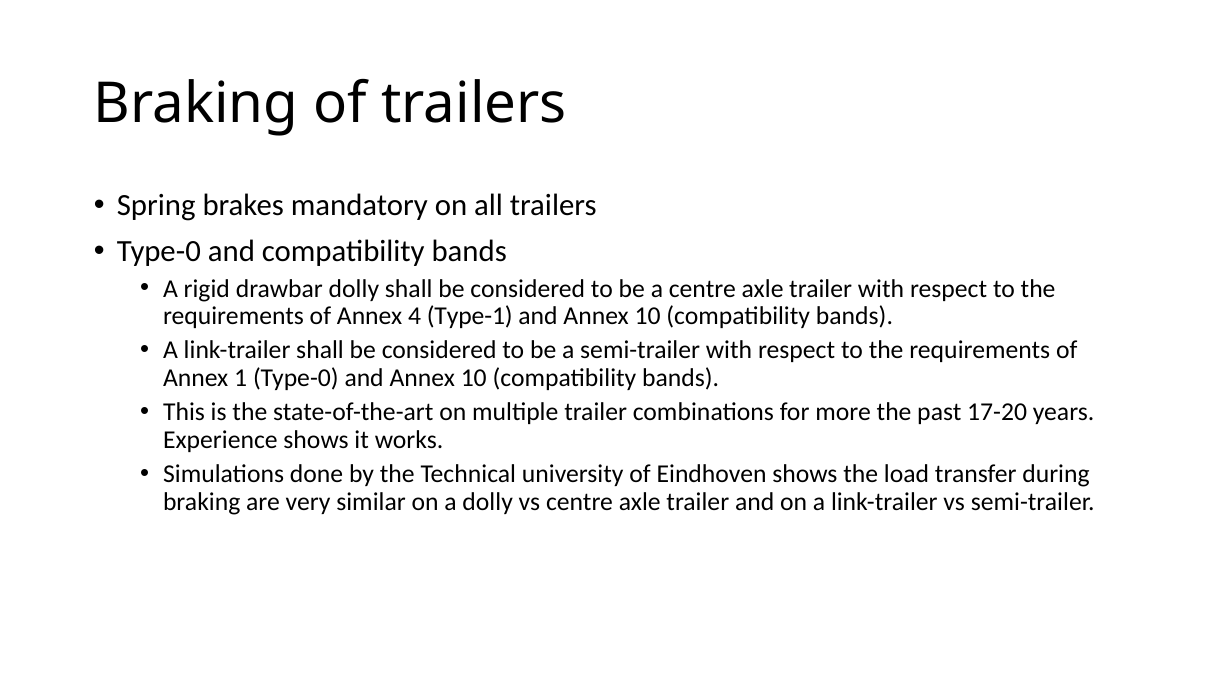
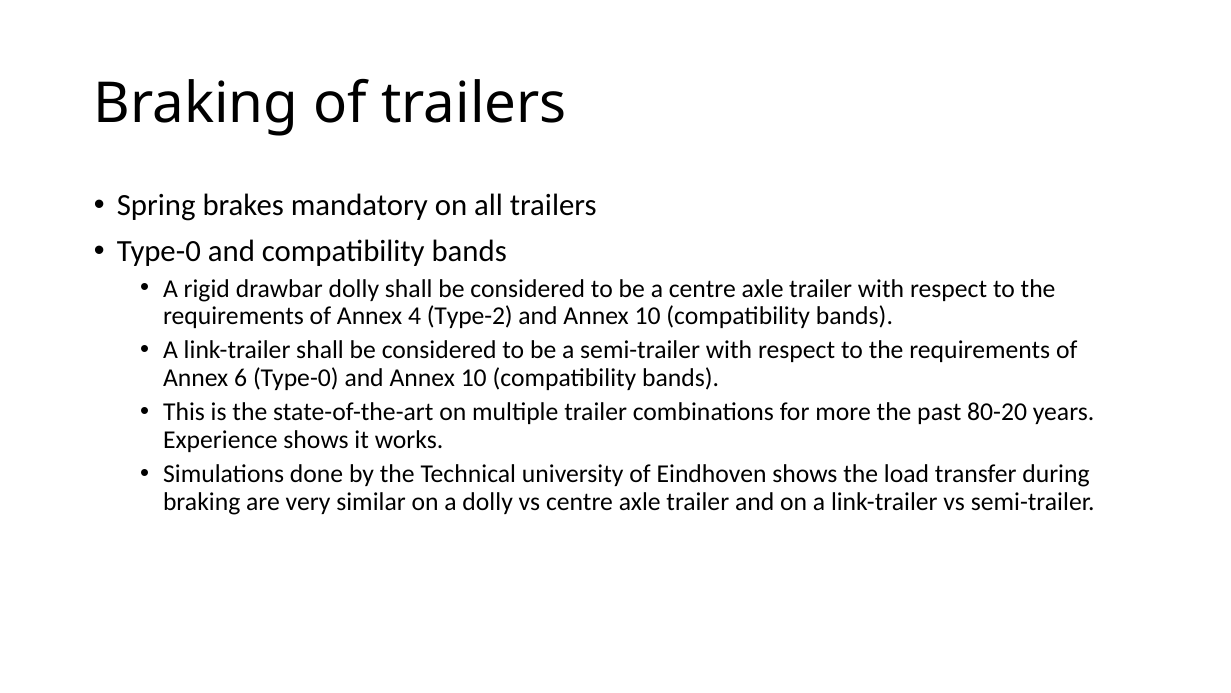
Type-1: Type-1 -> Type-2
1: 1 -> 6
17-20: 17-20 -> 80-20
